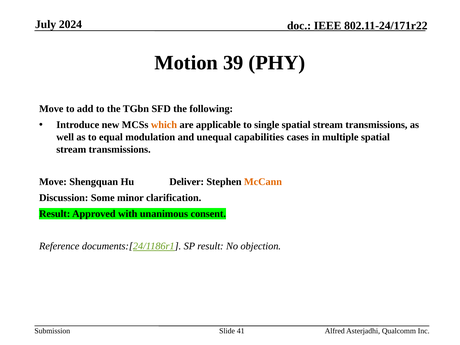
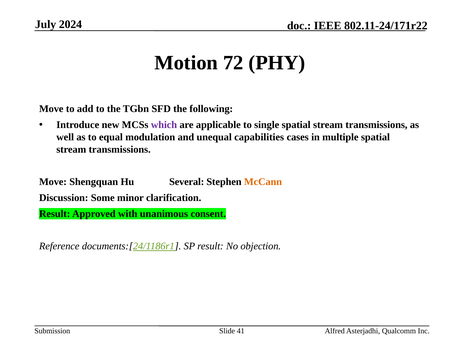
39: 39 -> 72
which colour: orange -> purple
Deliver: Deliver -> Several
